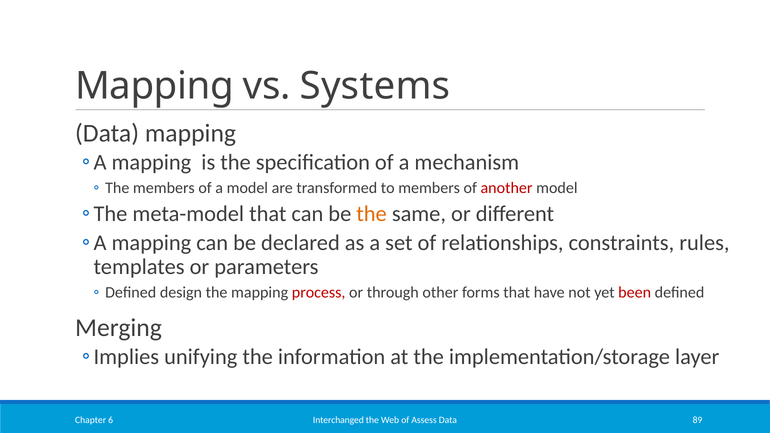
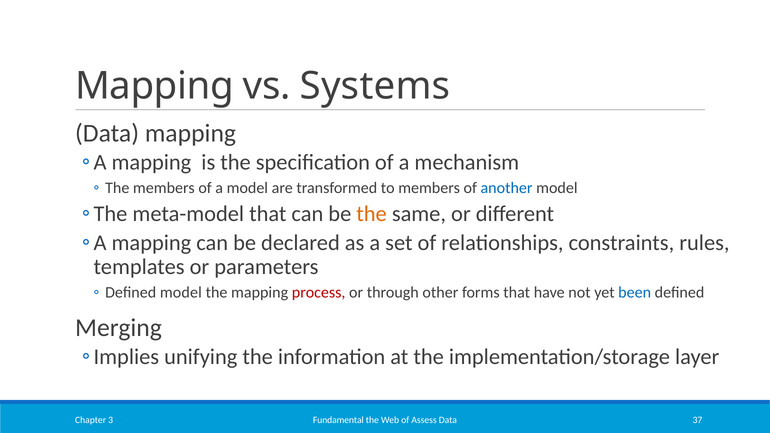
another colour: red -> blue
Defined design: design -> model
been colour: red -> blue
Interchanged: Interchanged -> Fundamental
89: 89 -> 37
6: 6 -> 3
